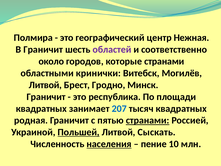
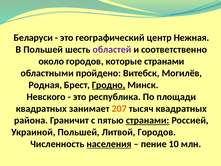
Полмира: Полмира -> Беларуси
В Граничит: Граничит -> Польшей
кринички: кринички -> пройдено
Литвой at (45, 85): Литвой -> Родная
Гродно underline: none -> present
Граничит at (46, 97): Граничит -> Невского
207 colour: blue -> orange
родная: родная -> района
Польшей at (79, 132) underline: present -> none
Литвой Сыскать: Сыскать -> Городов
